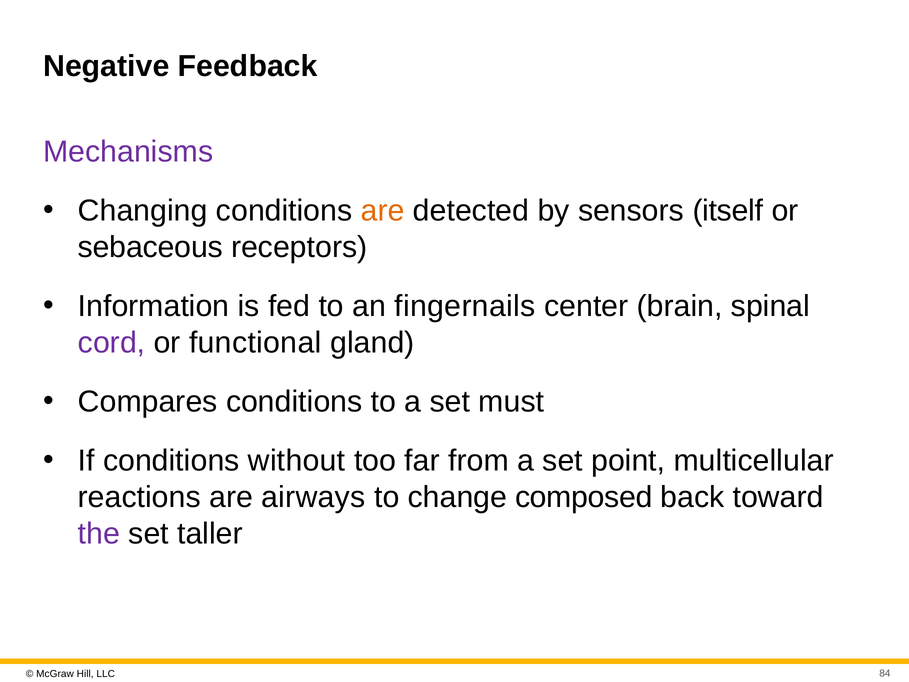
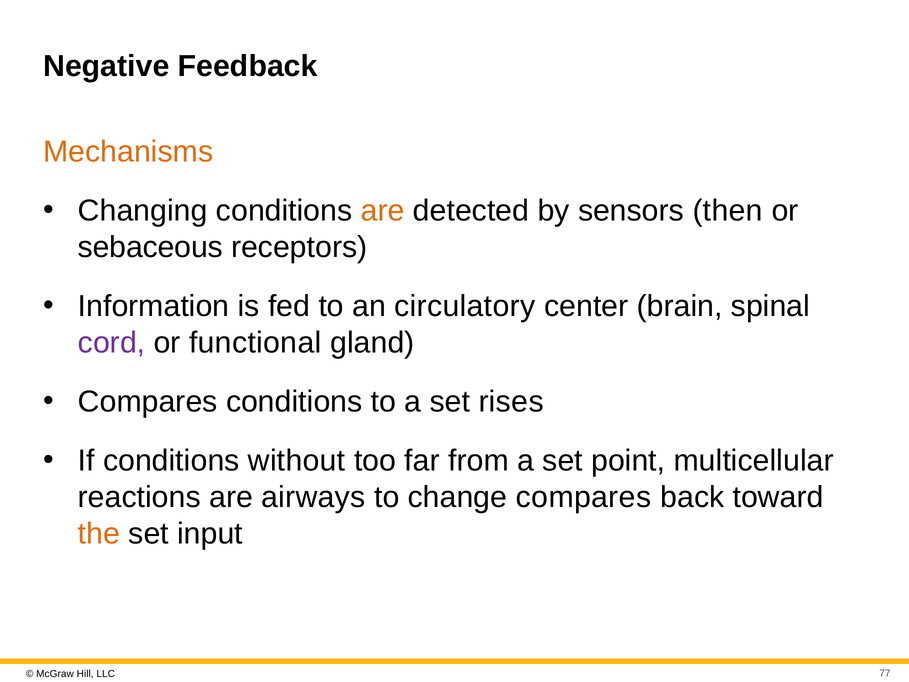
Mechanisms colour: purple -> orange
itself: itself -> then
fingernails: fingernails -> circulatory
must: must -> rises
change composed: composed -> compares
the colour: purple -> orange
taller: taller -> input
84: 84 -> 77
